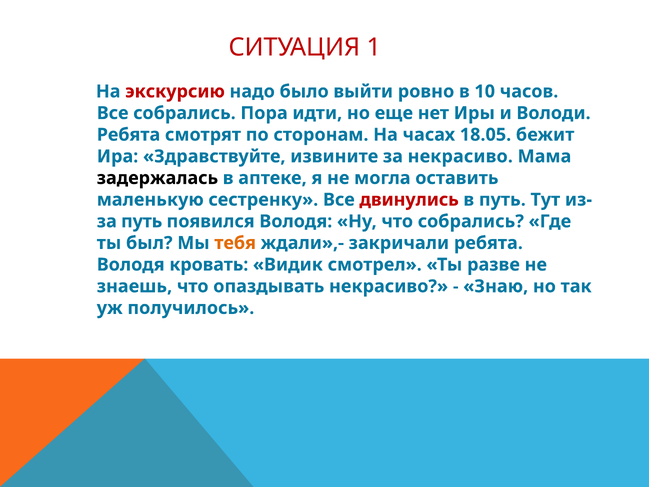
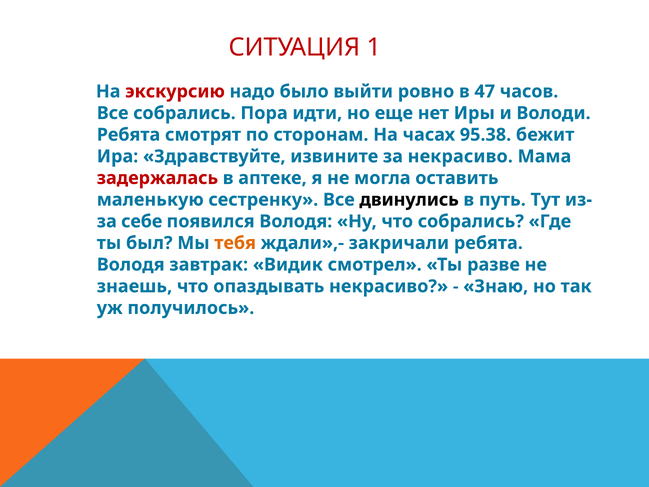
10: 10 -> 47
18.05: 18.05 -> 95.38
задержалась colour: black -> red
двинулись colour: red -> black
за путь: путь -> себе
кровать: кровать -> завтрак
